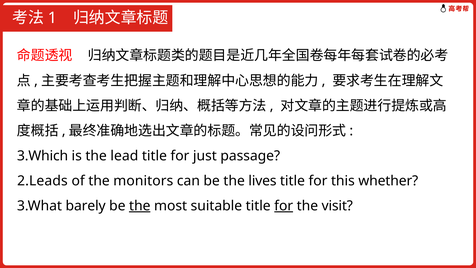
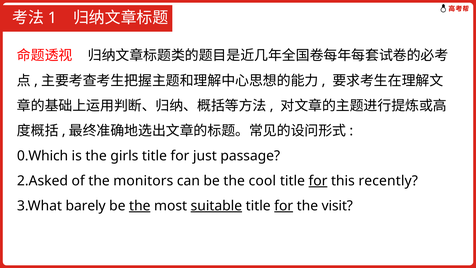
3.Which: 3.Which -> 0.Which
lead: lead -> girls
2.Leads: 2.Leads -> 2.Asked
lives: lives -> cool
for at (318, 181) underline: none -> present
whether: whether -> recently
suitable underline: none -> present
